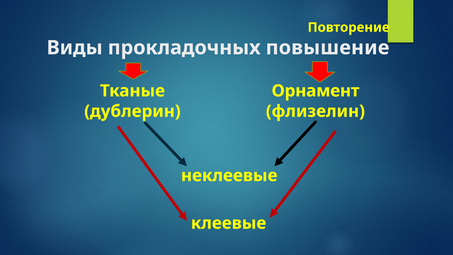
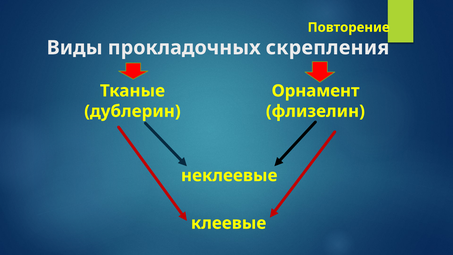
повышение: повышение -> скрепления
